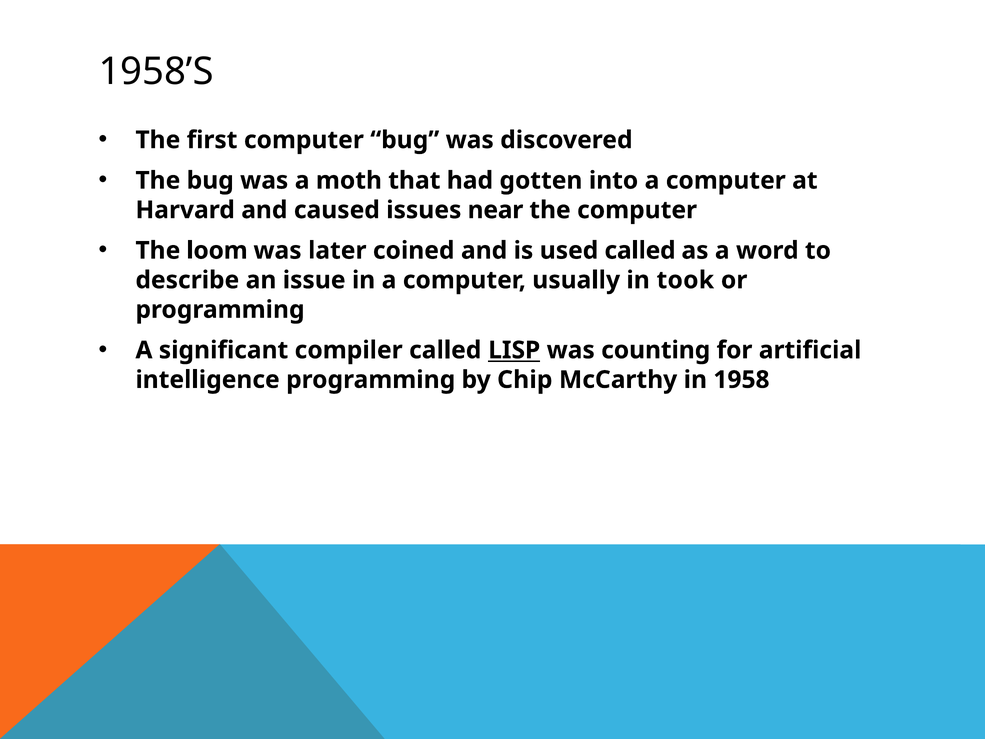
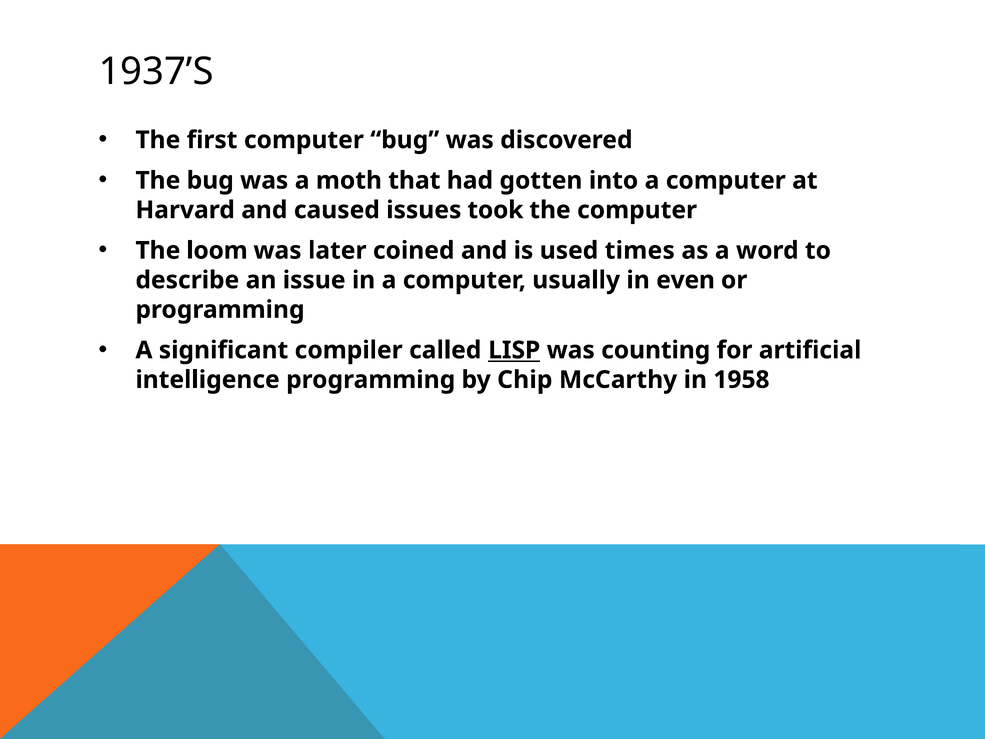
1958’S: 1958’S -> 1937’S
near: near -> took
used called: called -> times
took: took -> even
